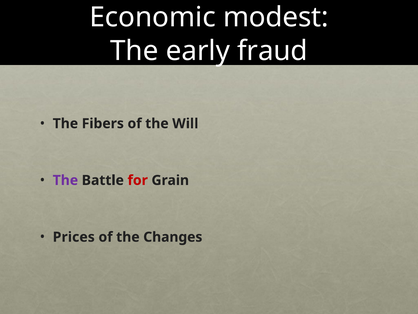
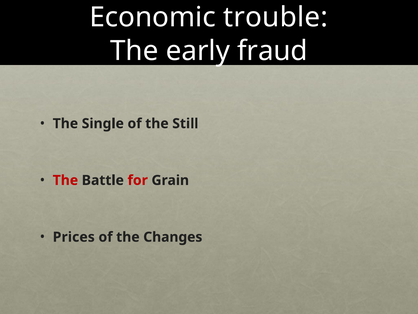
modest: modest -> trouble
Fibers: Fibers -> Single
Will: Will -> Still
The at (65, 180) colour: purple -> red
